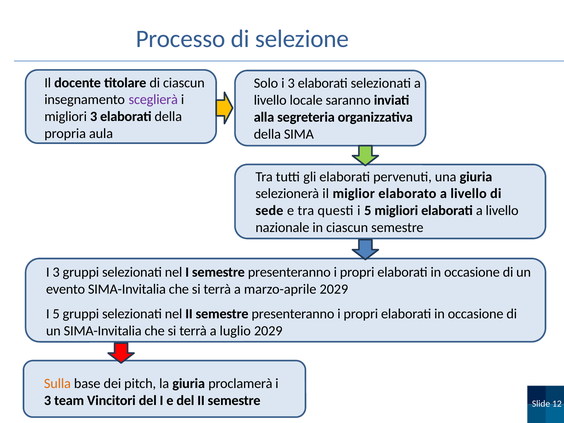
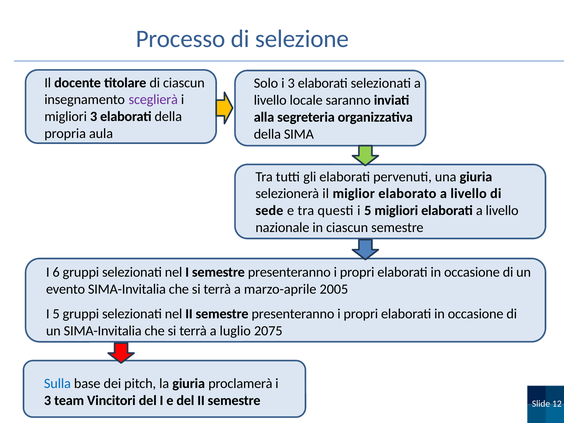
3 at (56, 272): 3 -> 6
marzo-aprile 2029: 2029 -> 2005
luglio 2029: 2029 -> 2075
Sulla colour: orange -> blue
